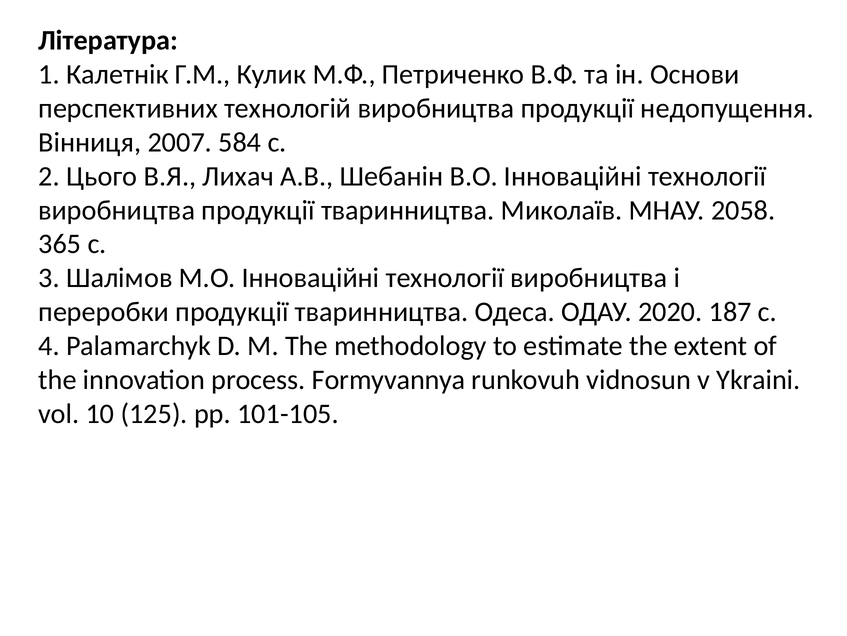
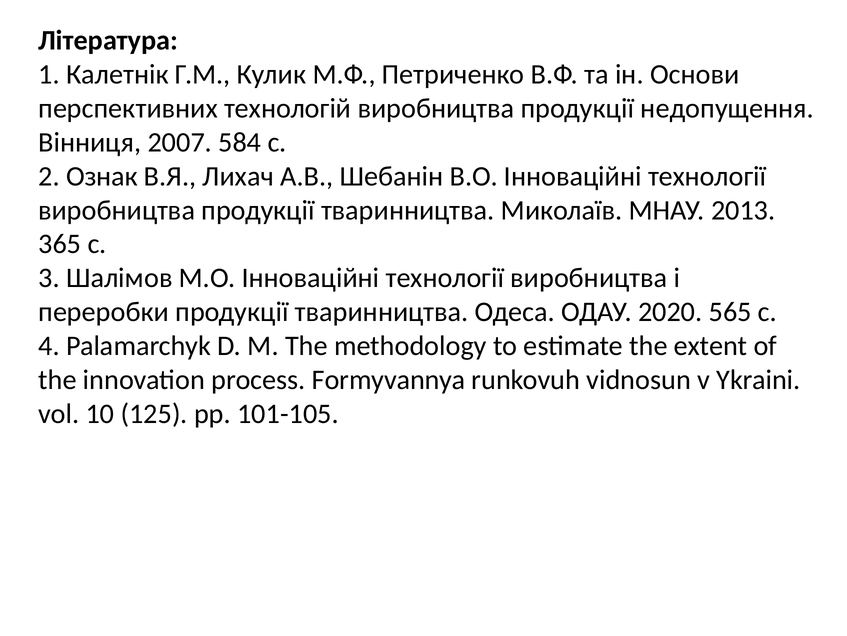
Цього: Цього -> Ознак
2058: 2058 -> 2013
187: 187 -> 565
